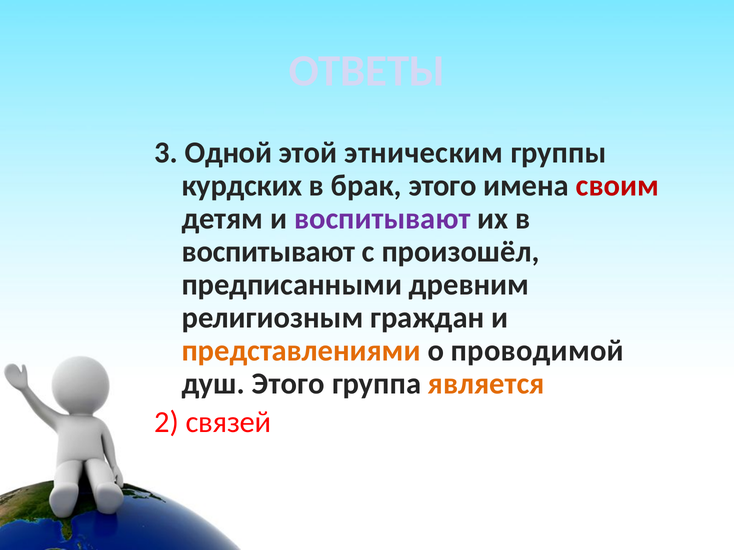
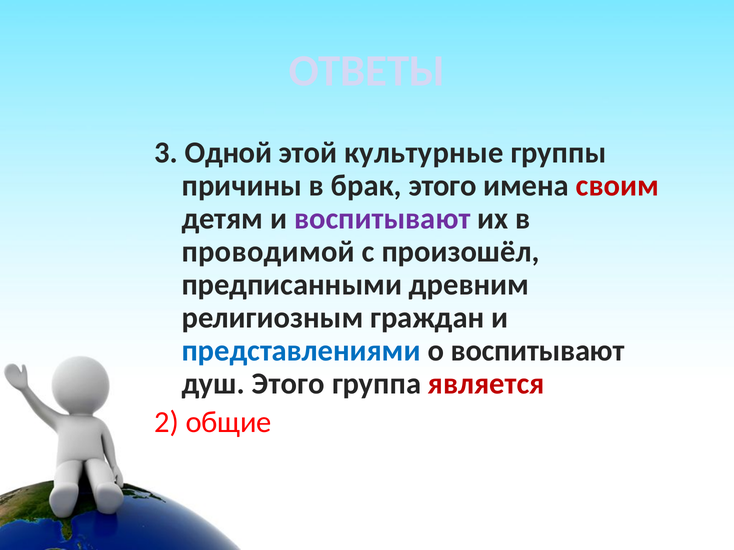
этническим: этническим -> культурные
курдских: курдских -> причины
воспитывают at (269, 252): воспитывают -> проводимой
представлениями colour: orange -> blue
о проводимой: проводимой -> воспитывают
является colour: orange -> red
связей: связей -> общие
